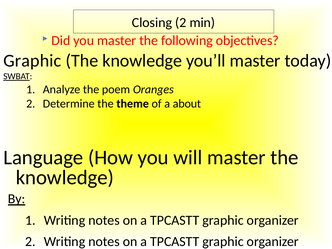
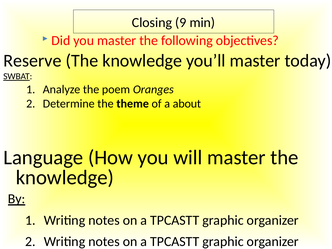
Closing 2: 2 -> 9
Graphic at (32, 61): Graphic -> Reserve
